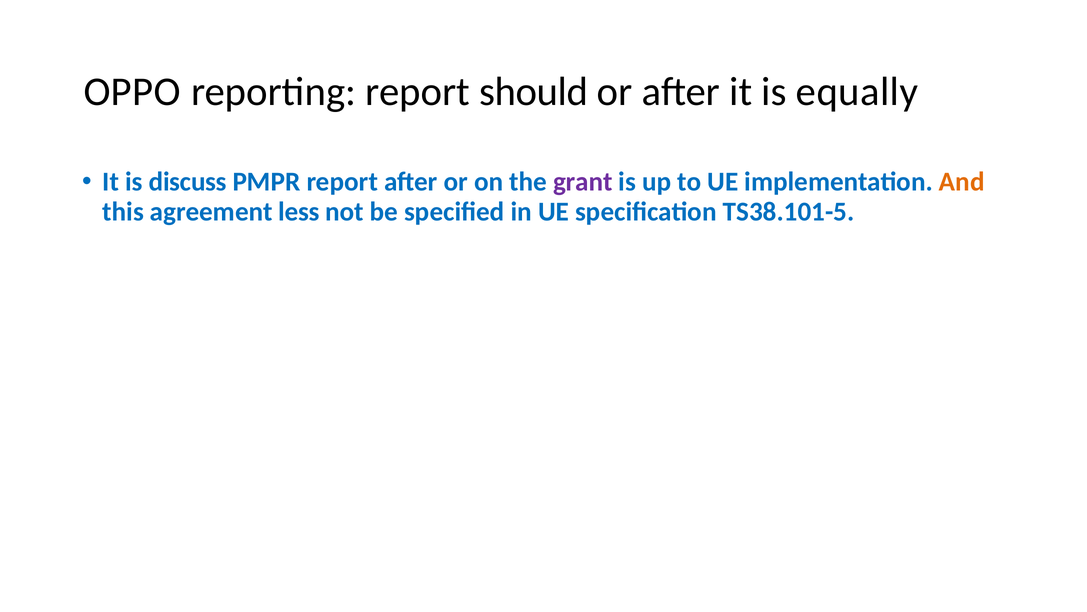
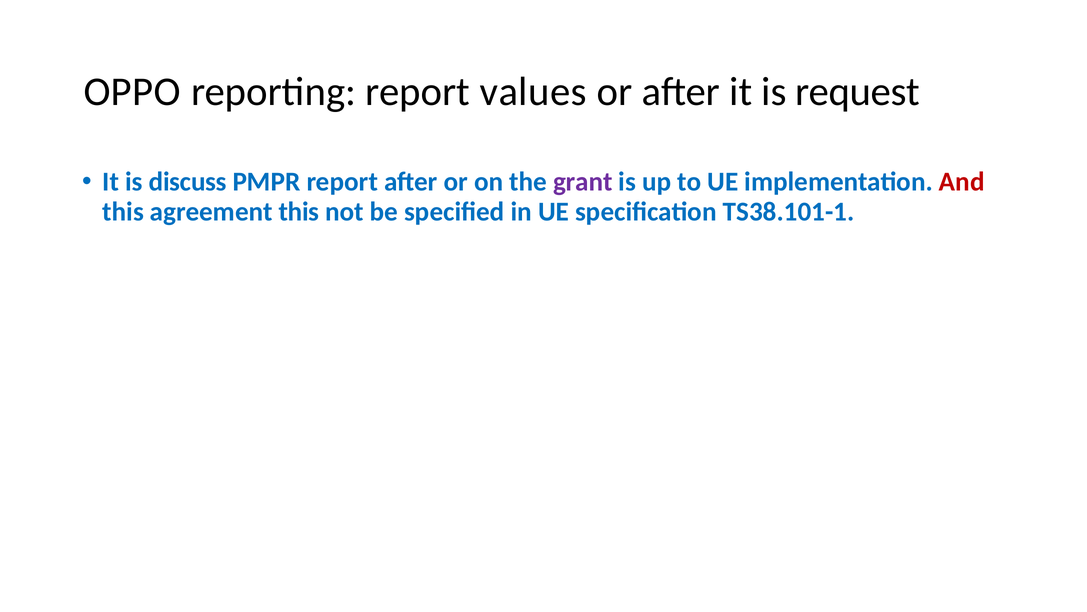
should: should -> values
equally: equally -> request
And colour: orange -> red
agreement less: less -> this
TS38.101-5: TS38.101-5 -> TS38.101-1
